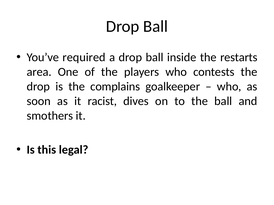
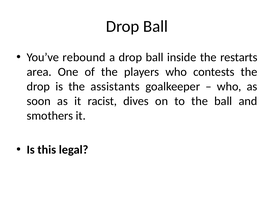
required: required -> rebound
complains: complains -> assistants
